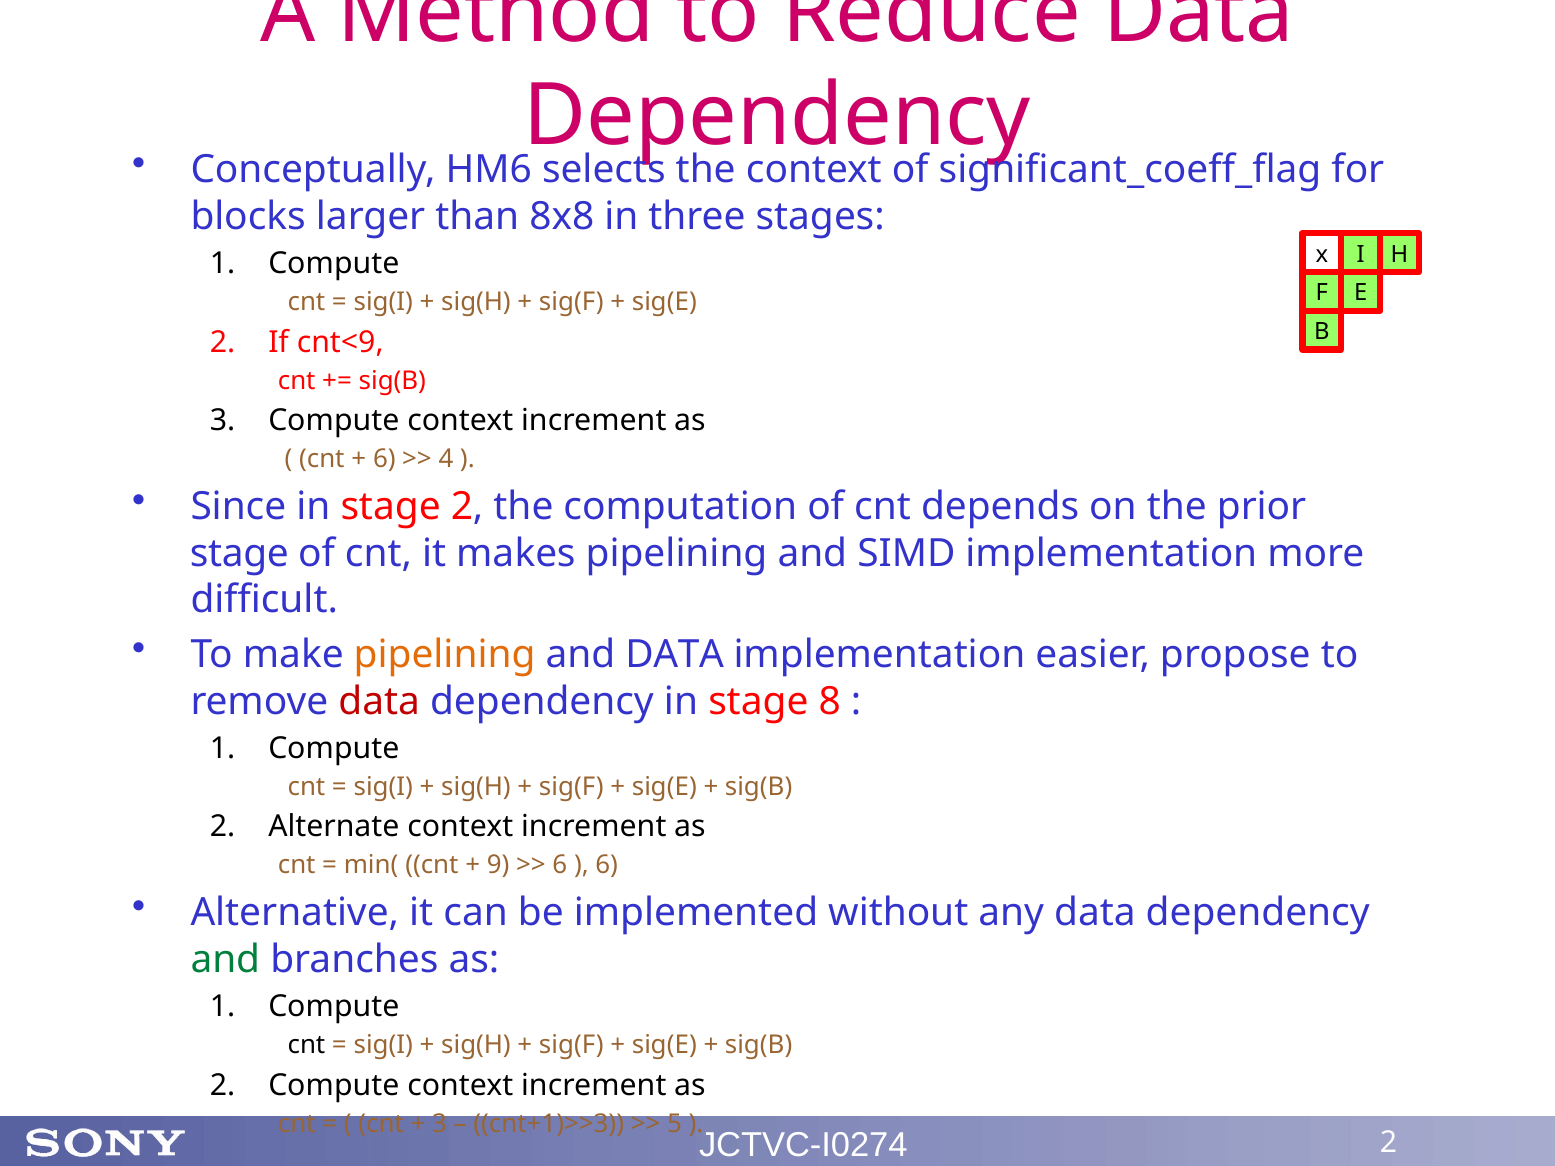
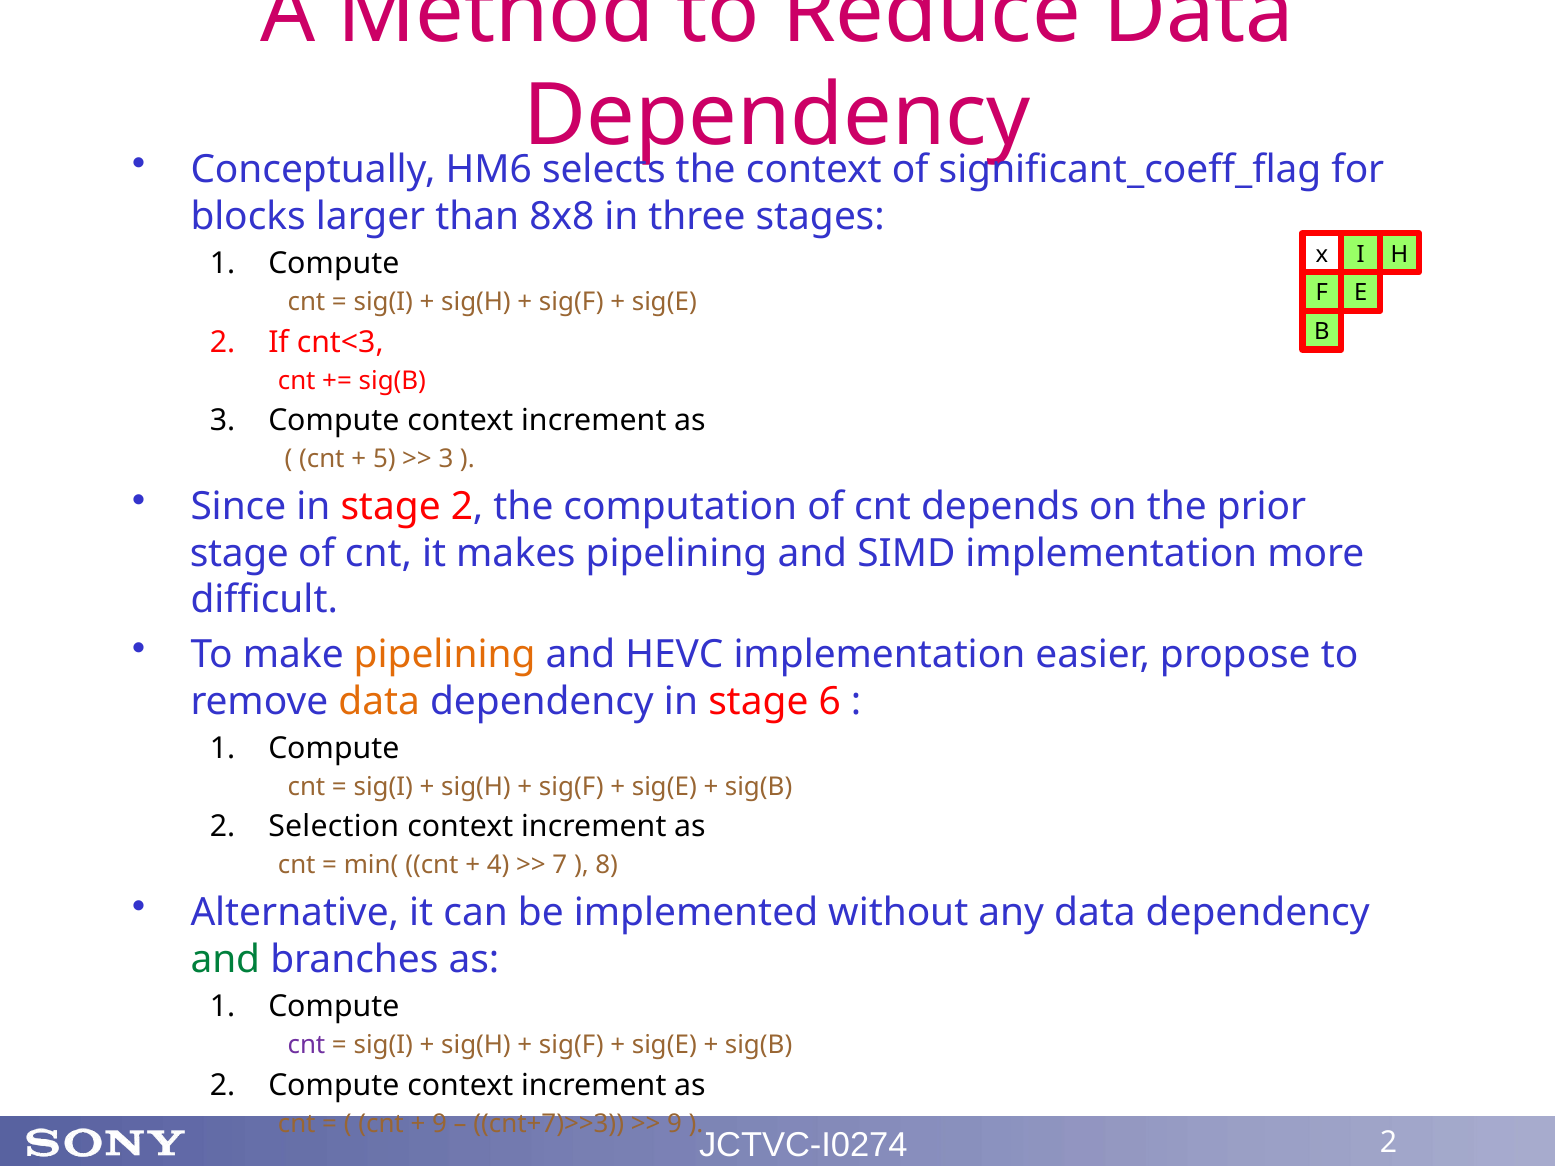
cnt<9: cnt<9 -> cnt<3
6 at (384, 459): 6 -> 5
4 at (446, 459): 4 -> 3
and DATA: DATA -> HEVC
data at (379, 701) colour: red -> orange
8: 8 -> 6
Alternate: Alternate -> Selection
9: 9 -> 4
6 at (560, 866): 6 -> 7
6 at (607, 866): 6 -> 8
cnt at (306, 1045) colour: black -> purple
3 at (440, 1124): 3 -> 9
cnt+1)>>3: cnt+1)>>3 -> cnt+7)>>3
5 at (674, 1124): 5 -> 9
